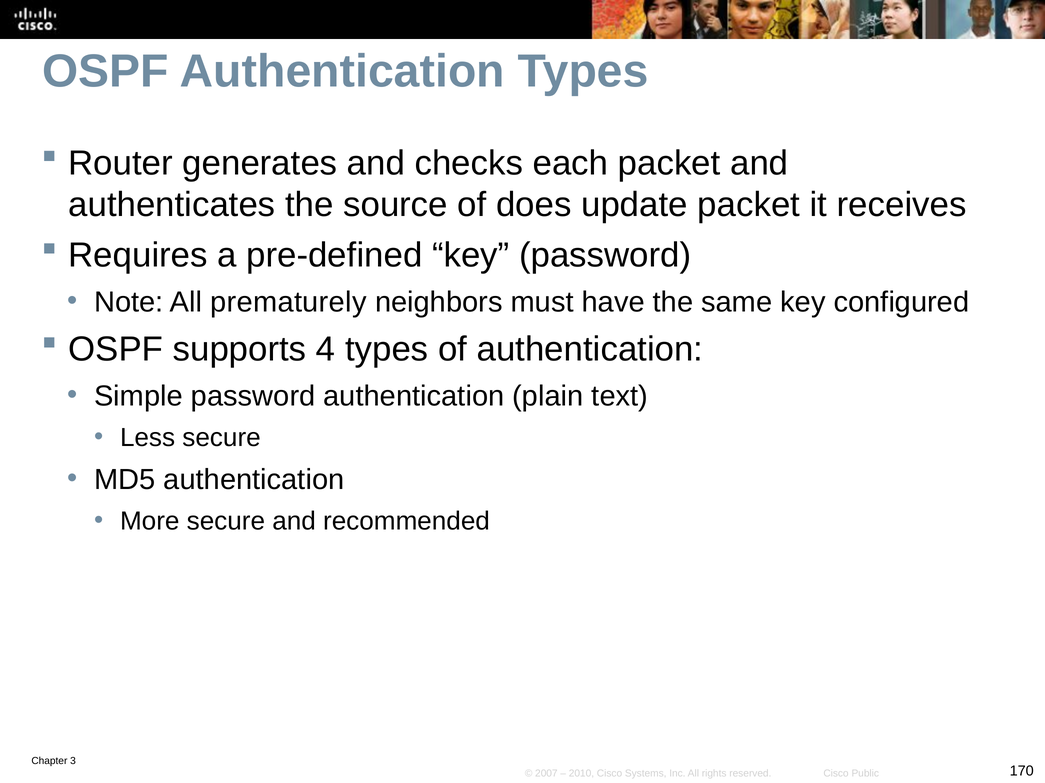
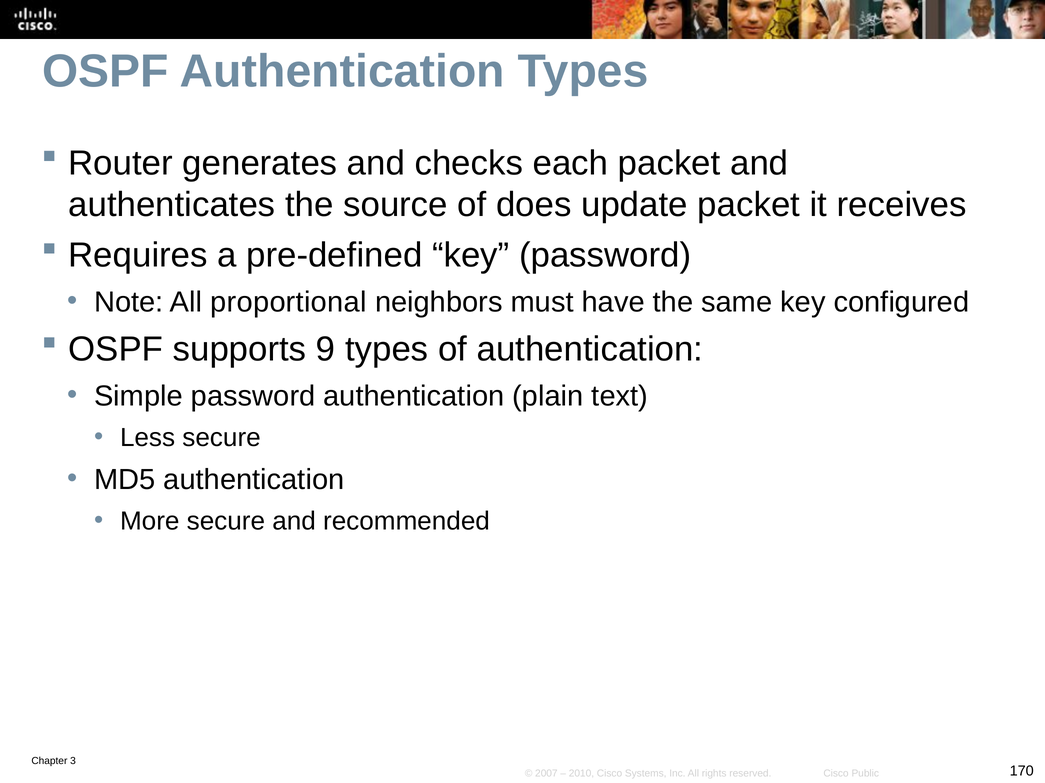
prematurely: prematurely -> proportional
4: 4 -> 9
